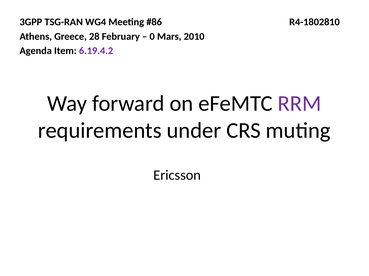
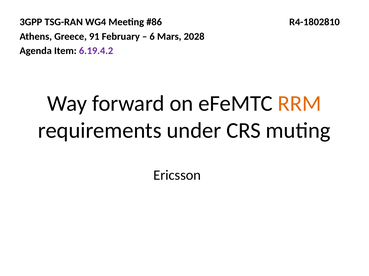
28: 28 -> 91
0: 0 -> 6
2010: 2010 -> 2028
RRM colour: purple -> orange
